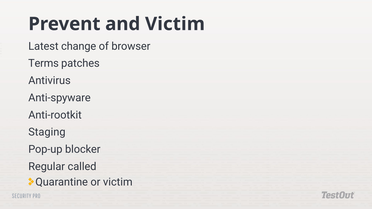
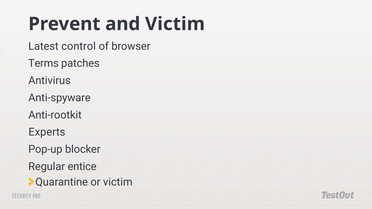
change: change -> control
Staging: Staging -> Experts
called: called -> entice
